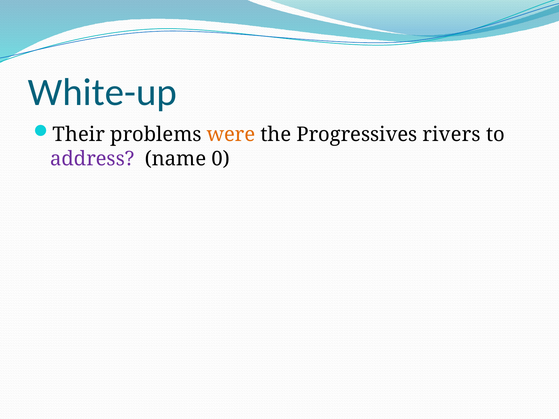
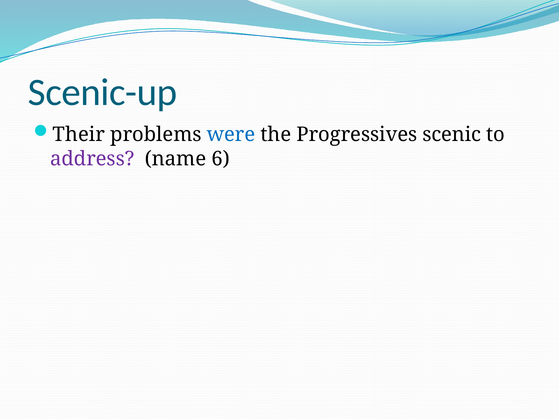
White-up: White-up -> Scenic-up
were colour: orange -> blue
rivers: rivers -> scenic
0: 0 -> 6
